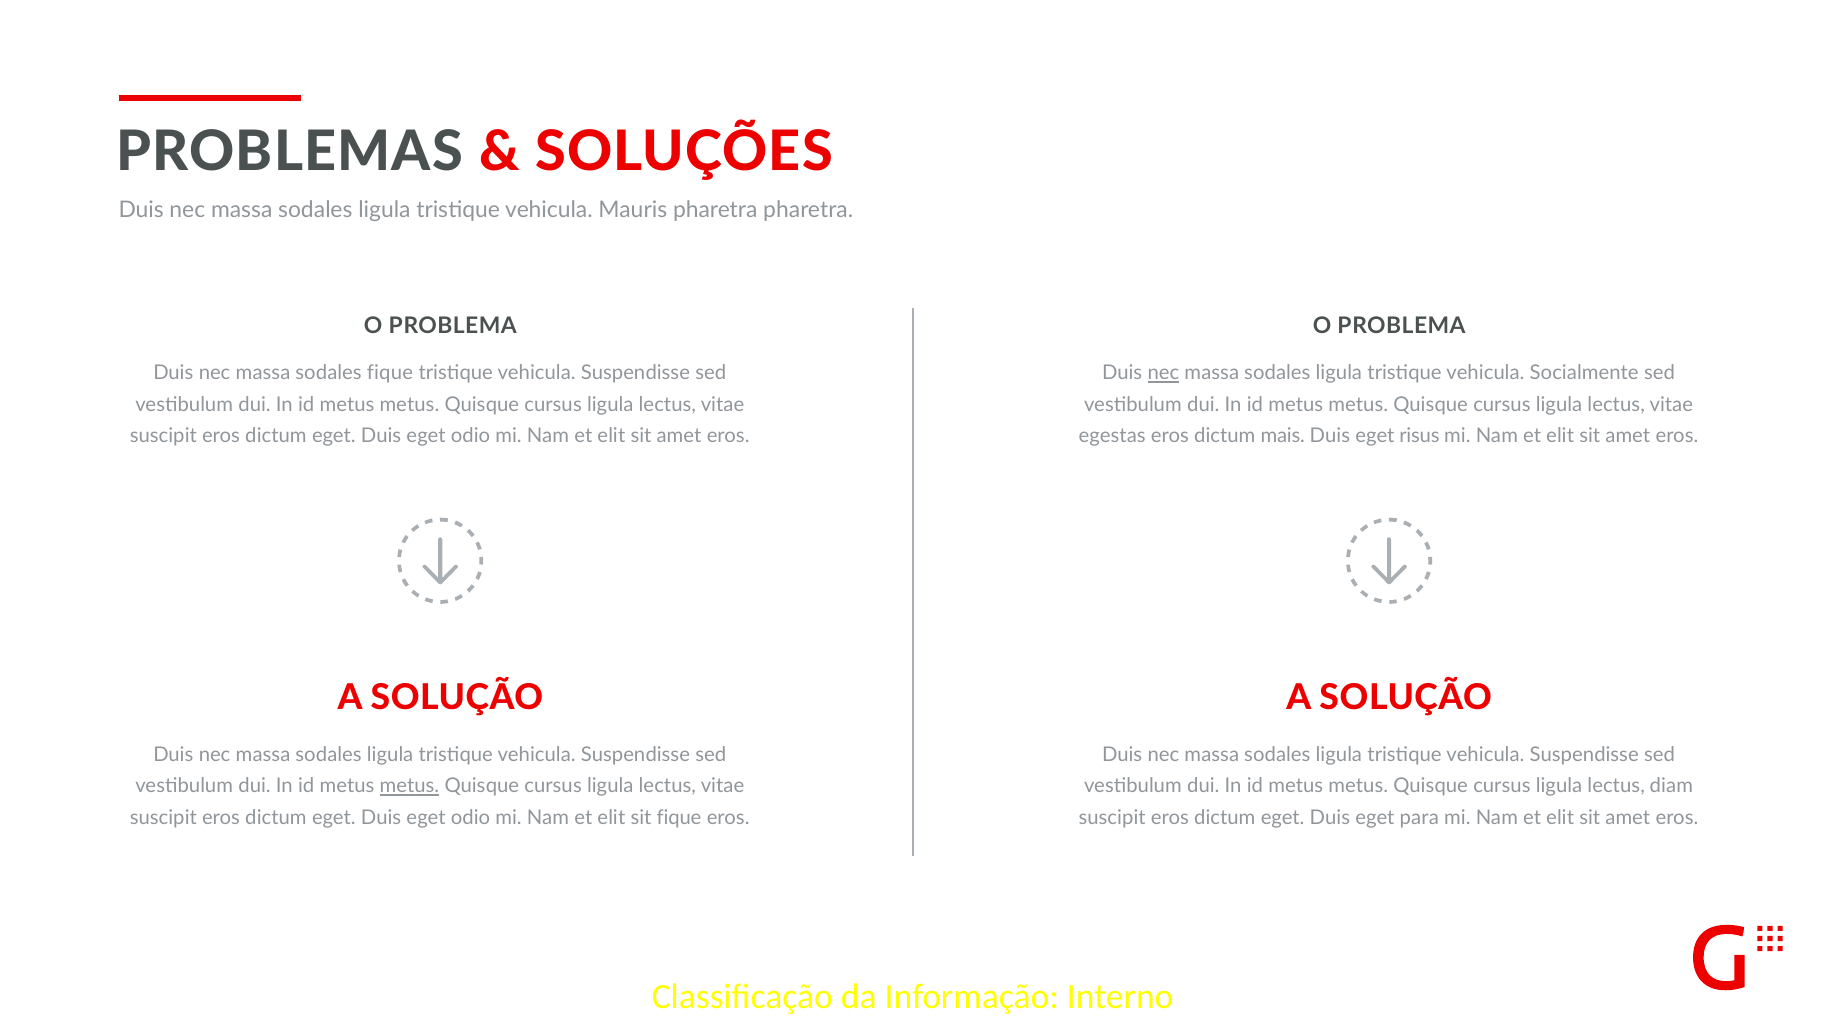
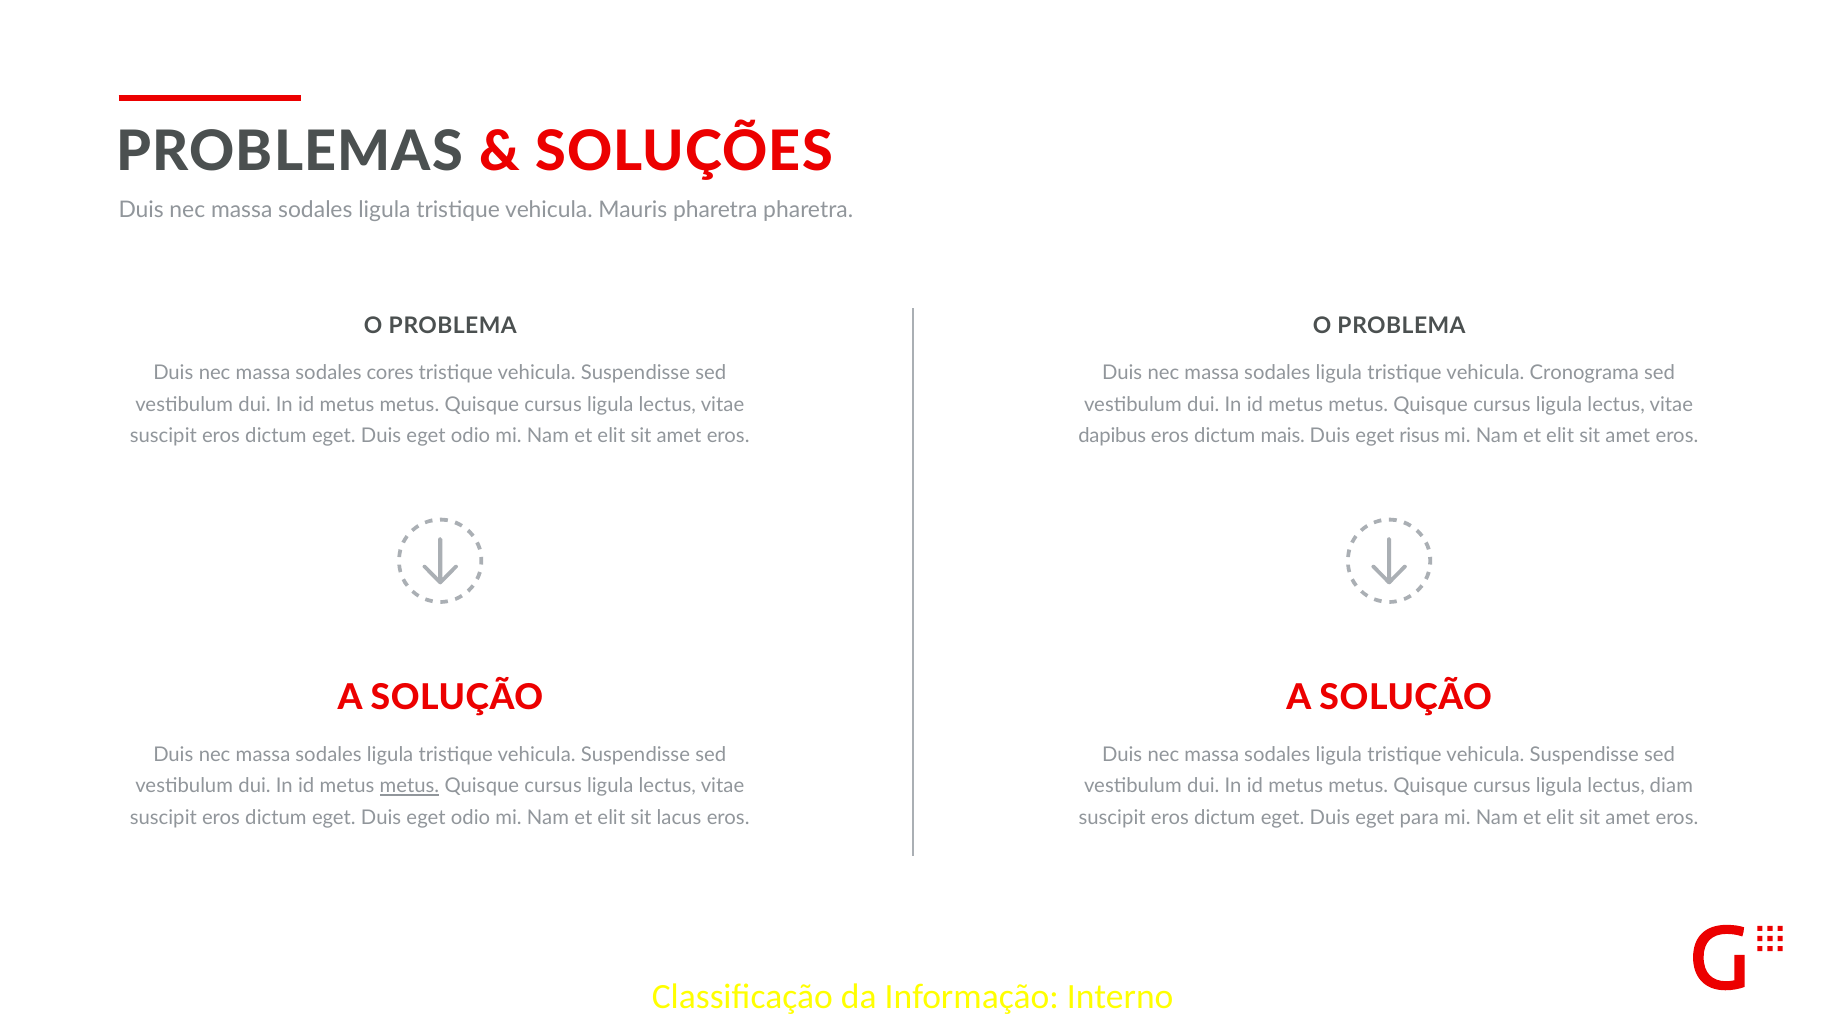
sodales fique: fique -> cores
nec at (1163, 373) underline: present -> none
Socialmente: Socialmente -> Cronograma
egestas: egestas -> dapibus
sit fique: fique -> lacus
